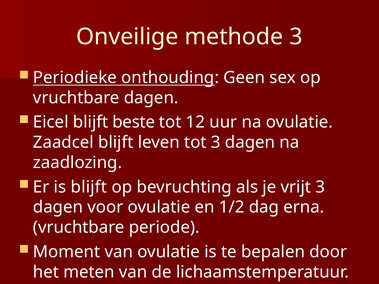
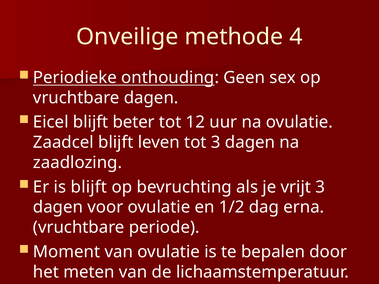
methode 3: 3 -> 4
beste: beste -> beter
